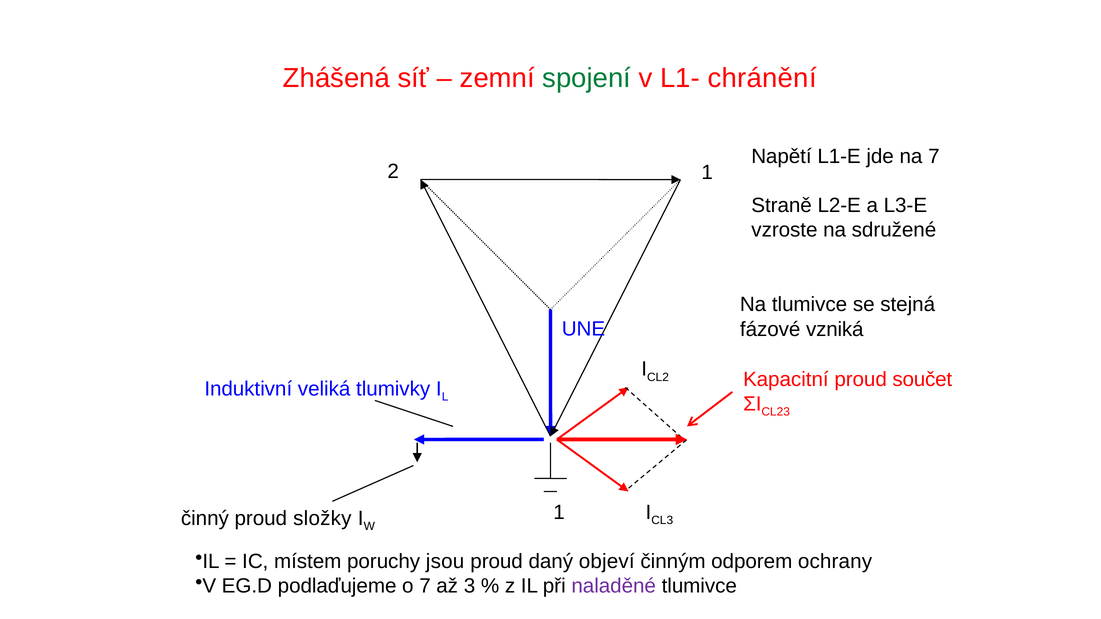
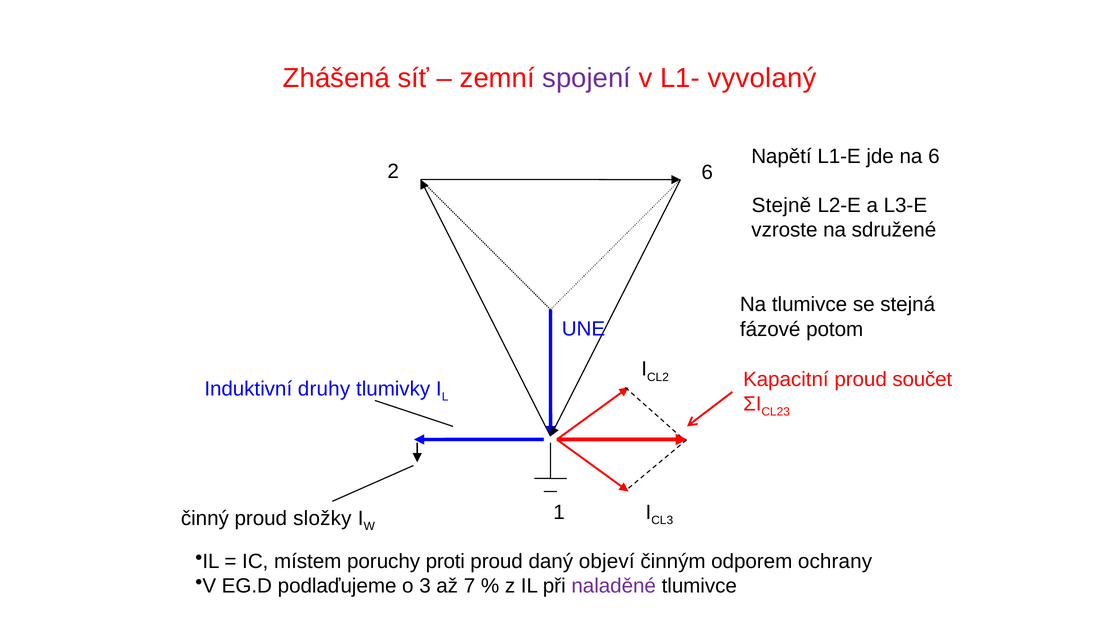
spojení colour: green -> purple
chránění: chránění -> vyvolaný
na 7: 7 -> 6
2 1: 1 -> 6
Straně: Straně -> Stejně
vzniká: vzniká -> potom
veliká: veliká -> druhy
jsou: jsou -> proti
o 7: 7 -> 3
3: 3 -> 7
